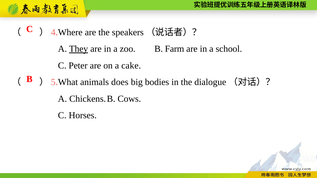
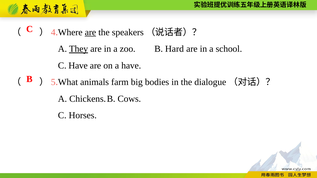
are at (90, 32) underline: none -> present
Farm: Farm -> Hard
C Peter: Peter -> Have
a cake: cake -> have
does: does -> farm
